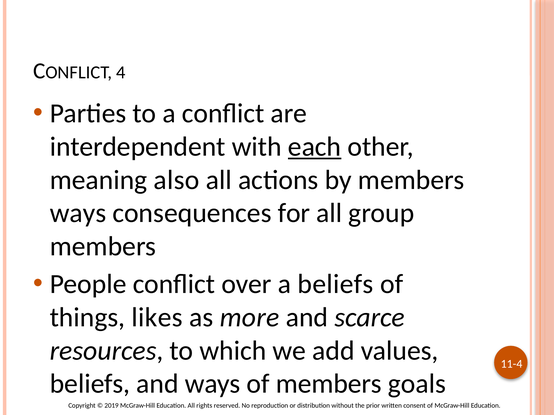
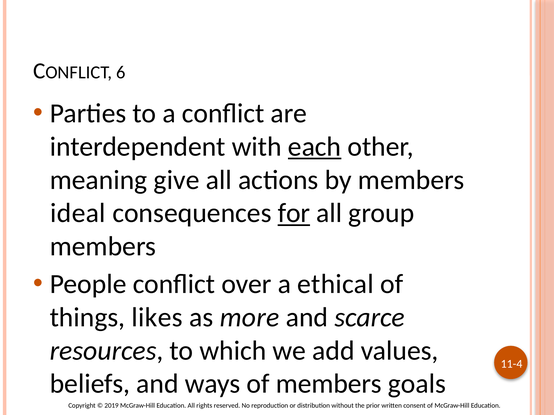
4: 4 -> 6
also: also -> give
ways at (78, 213): ways -> ideal
for underline: none -> present
a beliefs: beliefs -> ethical
